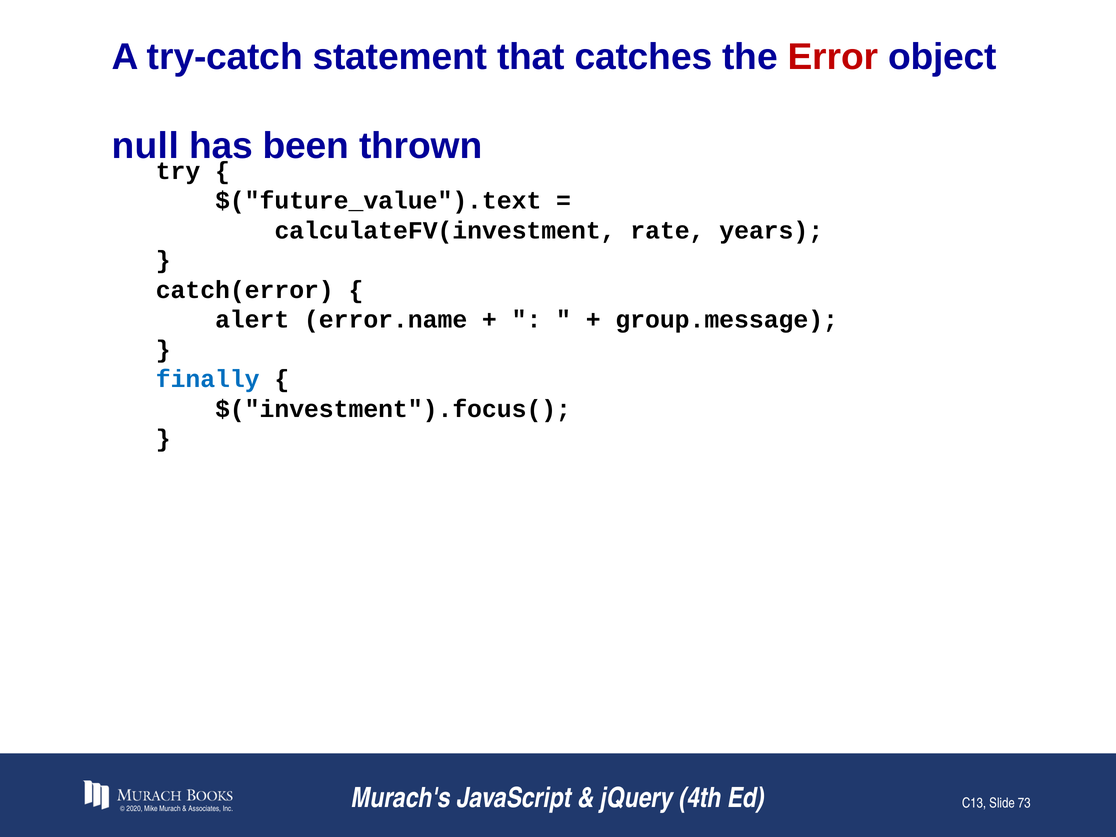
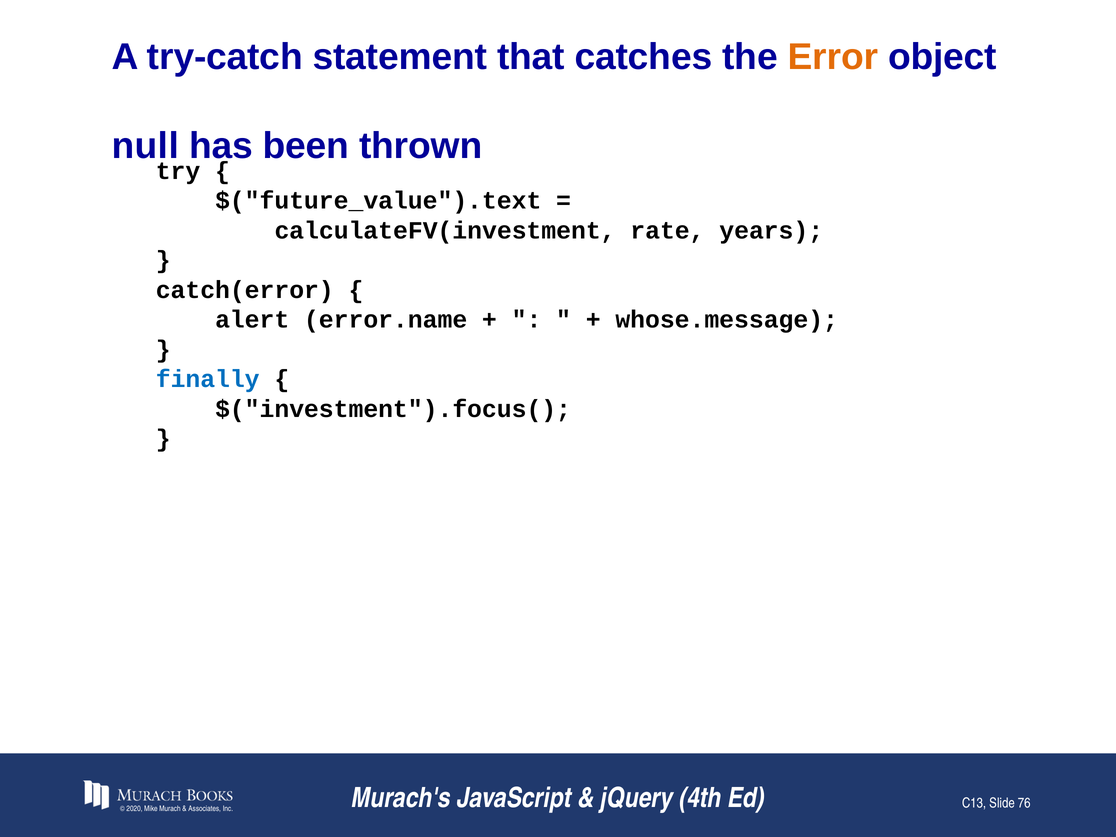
Error colour: red -> orange
group.message: group.message -> whose.message
73: 73 -> 76
